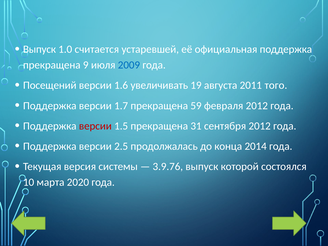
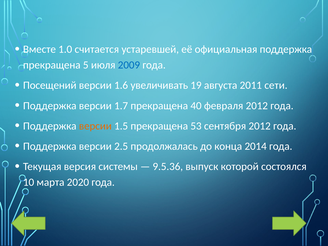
Выпуск at (40, 49): Выпуск -> Вместе
9: 9 -> 5
того: того -> сети
59: 59 -> 40
версии at (95, 126) colour: red -> orange
31: 31 -> 53
3.9.76: 3.9.76 -> 9.5.36
